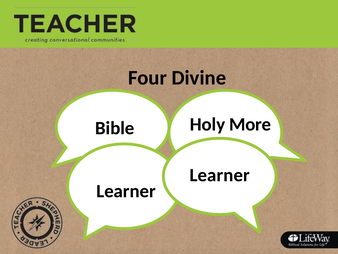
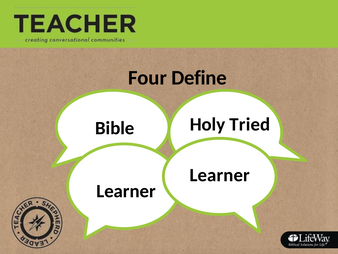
Divine: Divine -> Define
More: More -> Tried
